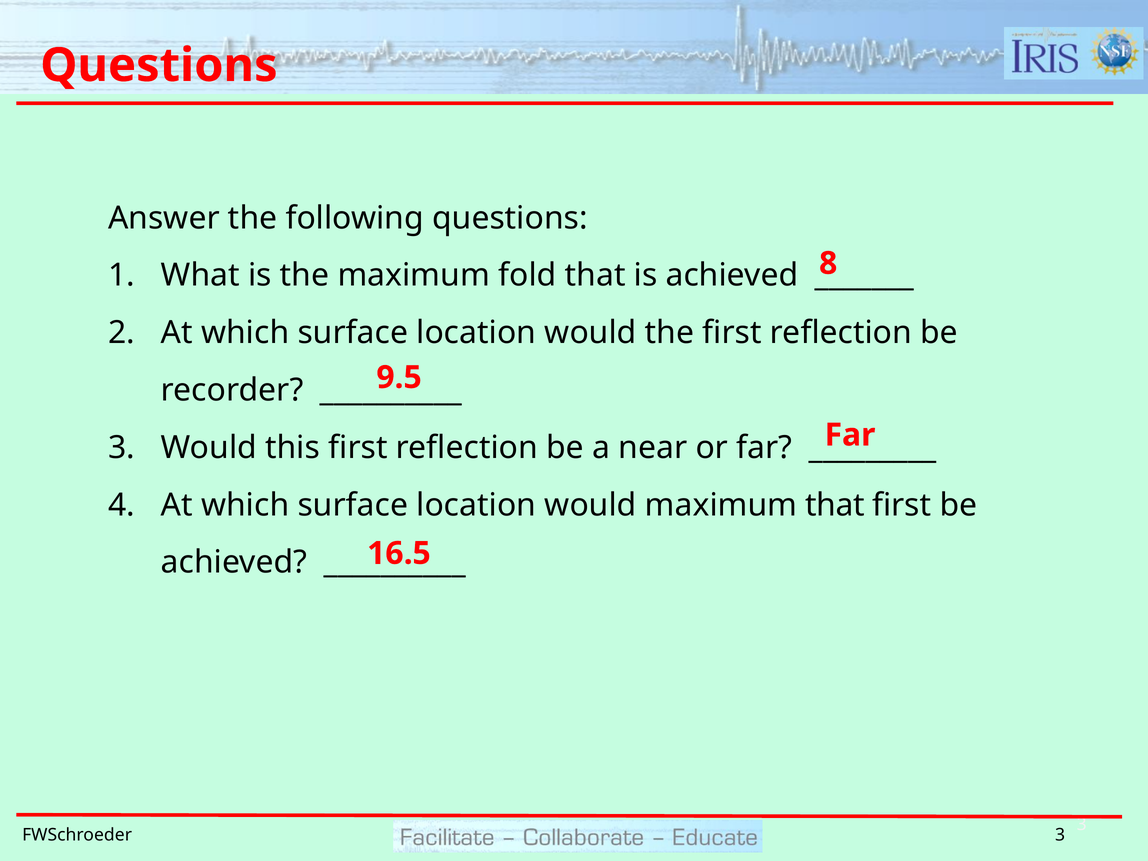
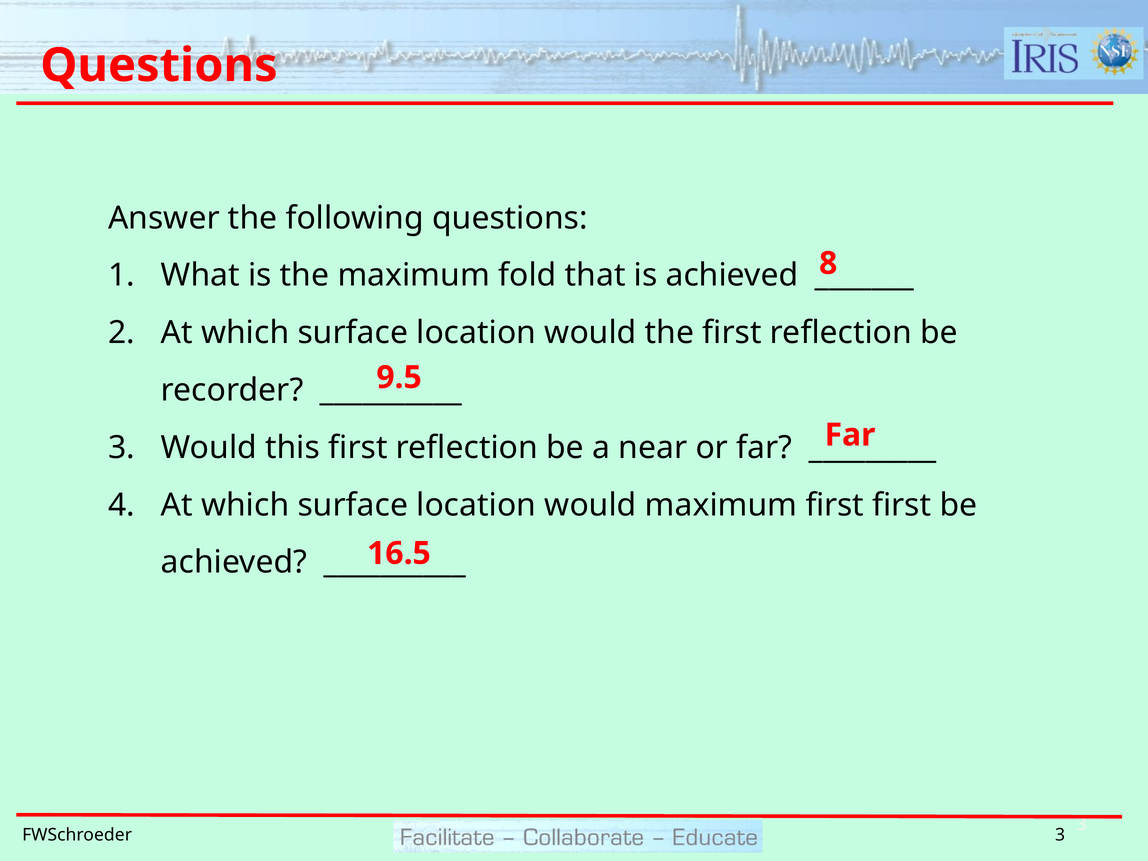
maximum that: that -> first
